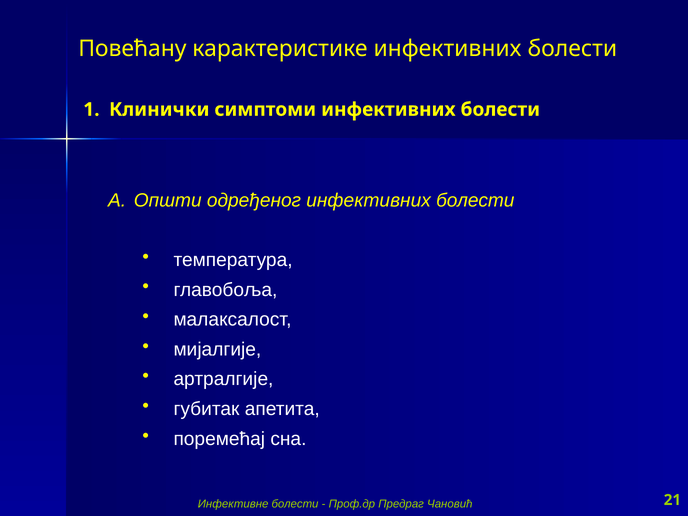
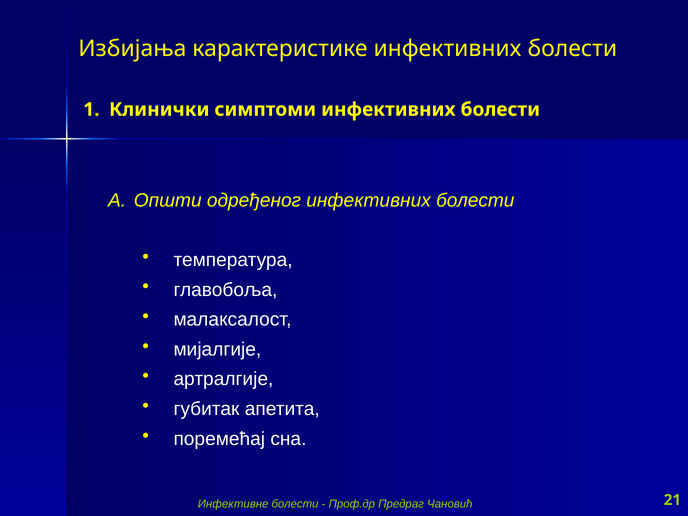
Повећану: Повећану -> Избијања
